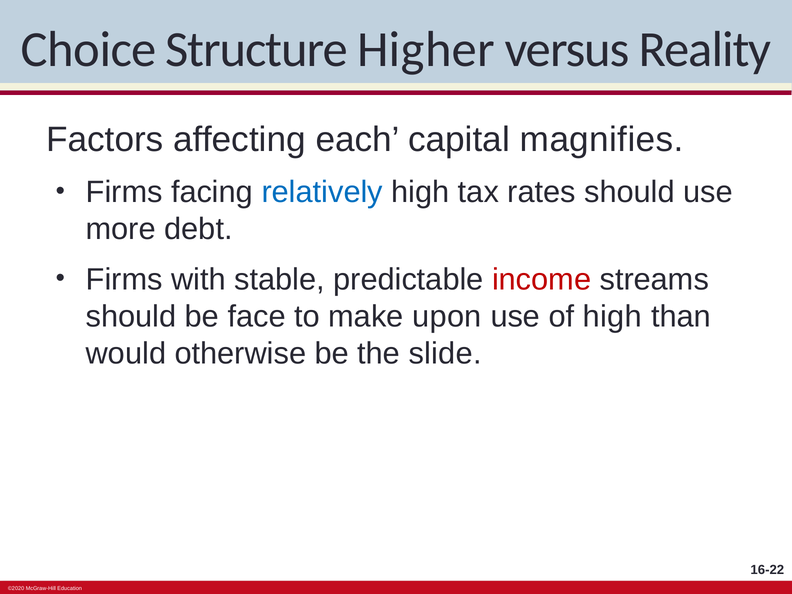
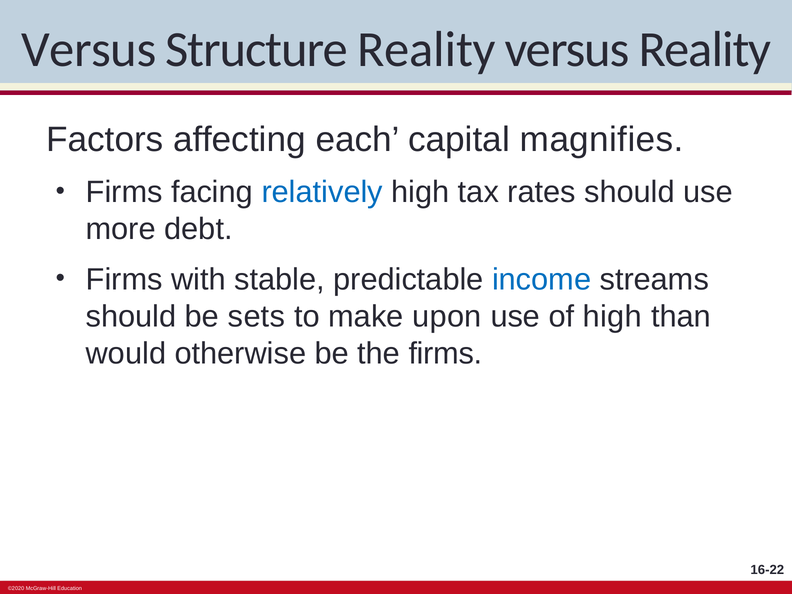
Choice at (89, 49): Choice -> Versus
Structure Higher: Higher -> Reality
income colour: red -> blue
face: face -> sets
the slide: slide -> firms
